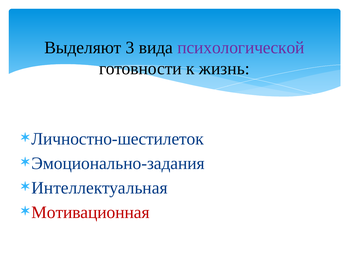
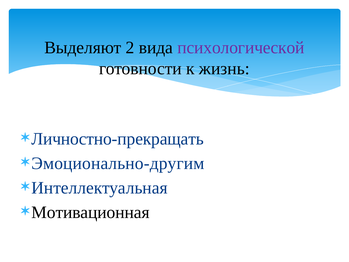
3: 3 -> 2
Личностно-шестилеток: Личностно-шестилеток -> Личностно-прекращать
Эмоционально-задания: Эмоционально-задания -> Эмоционально-другим
Мотивационная colour: red -> black
